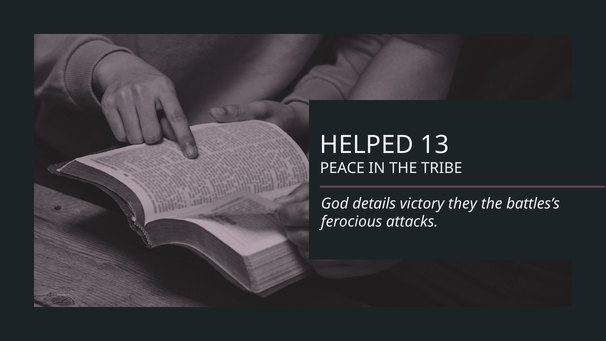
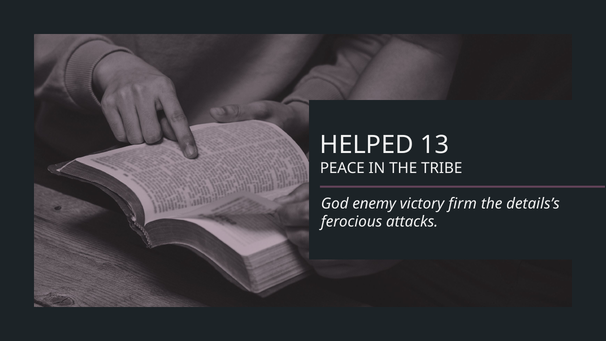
details: details -> enemy
they: they -> firm
battles’s: battles’s -> details’s
